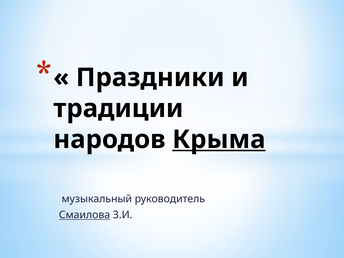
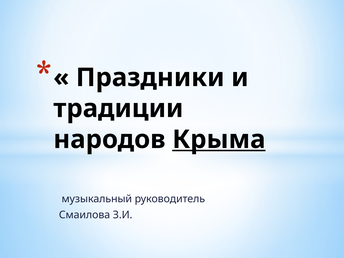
Смаилова underline: present -> none
